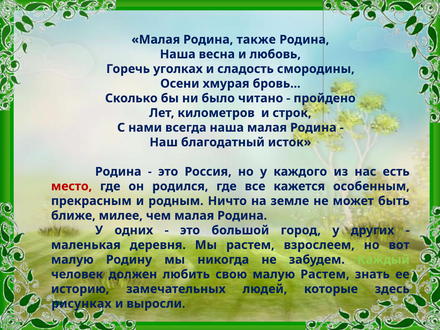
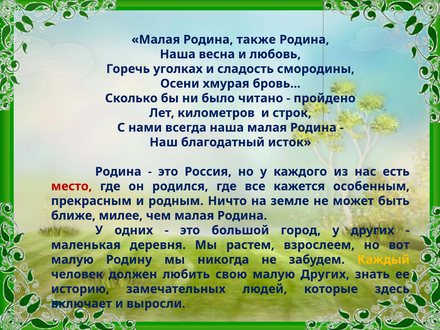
Каждый colour: light green -> yellow
малую Растем: Растем -> Других
рисунках: рисунках -> включает
